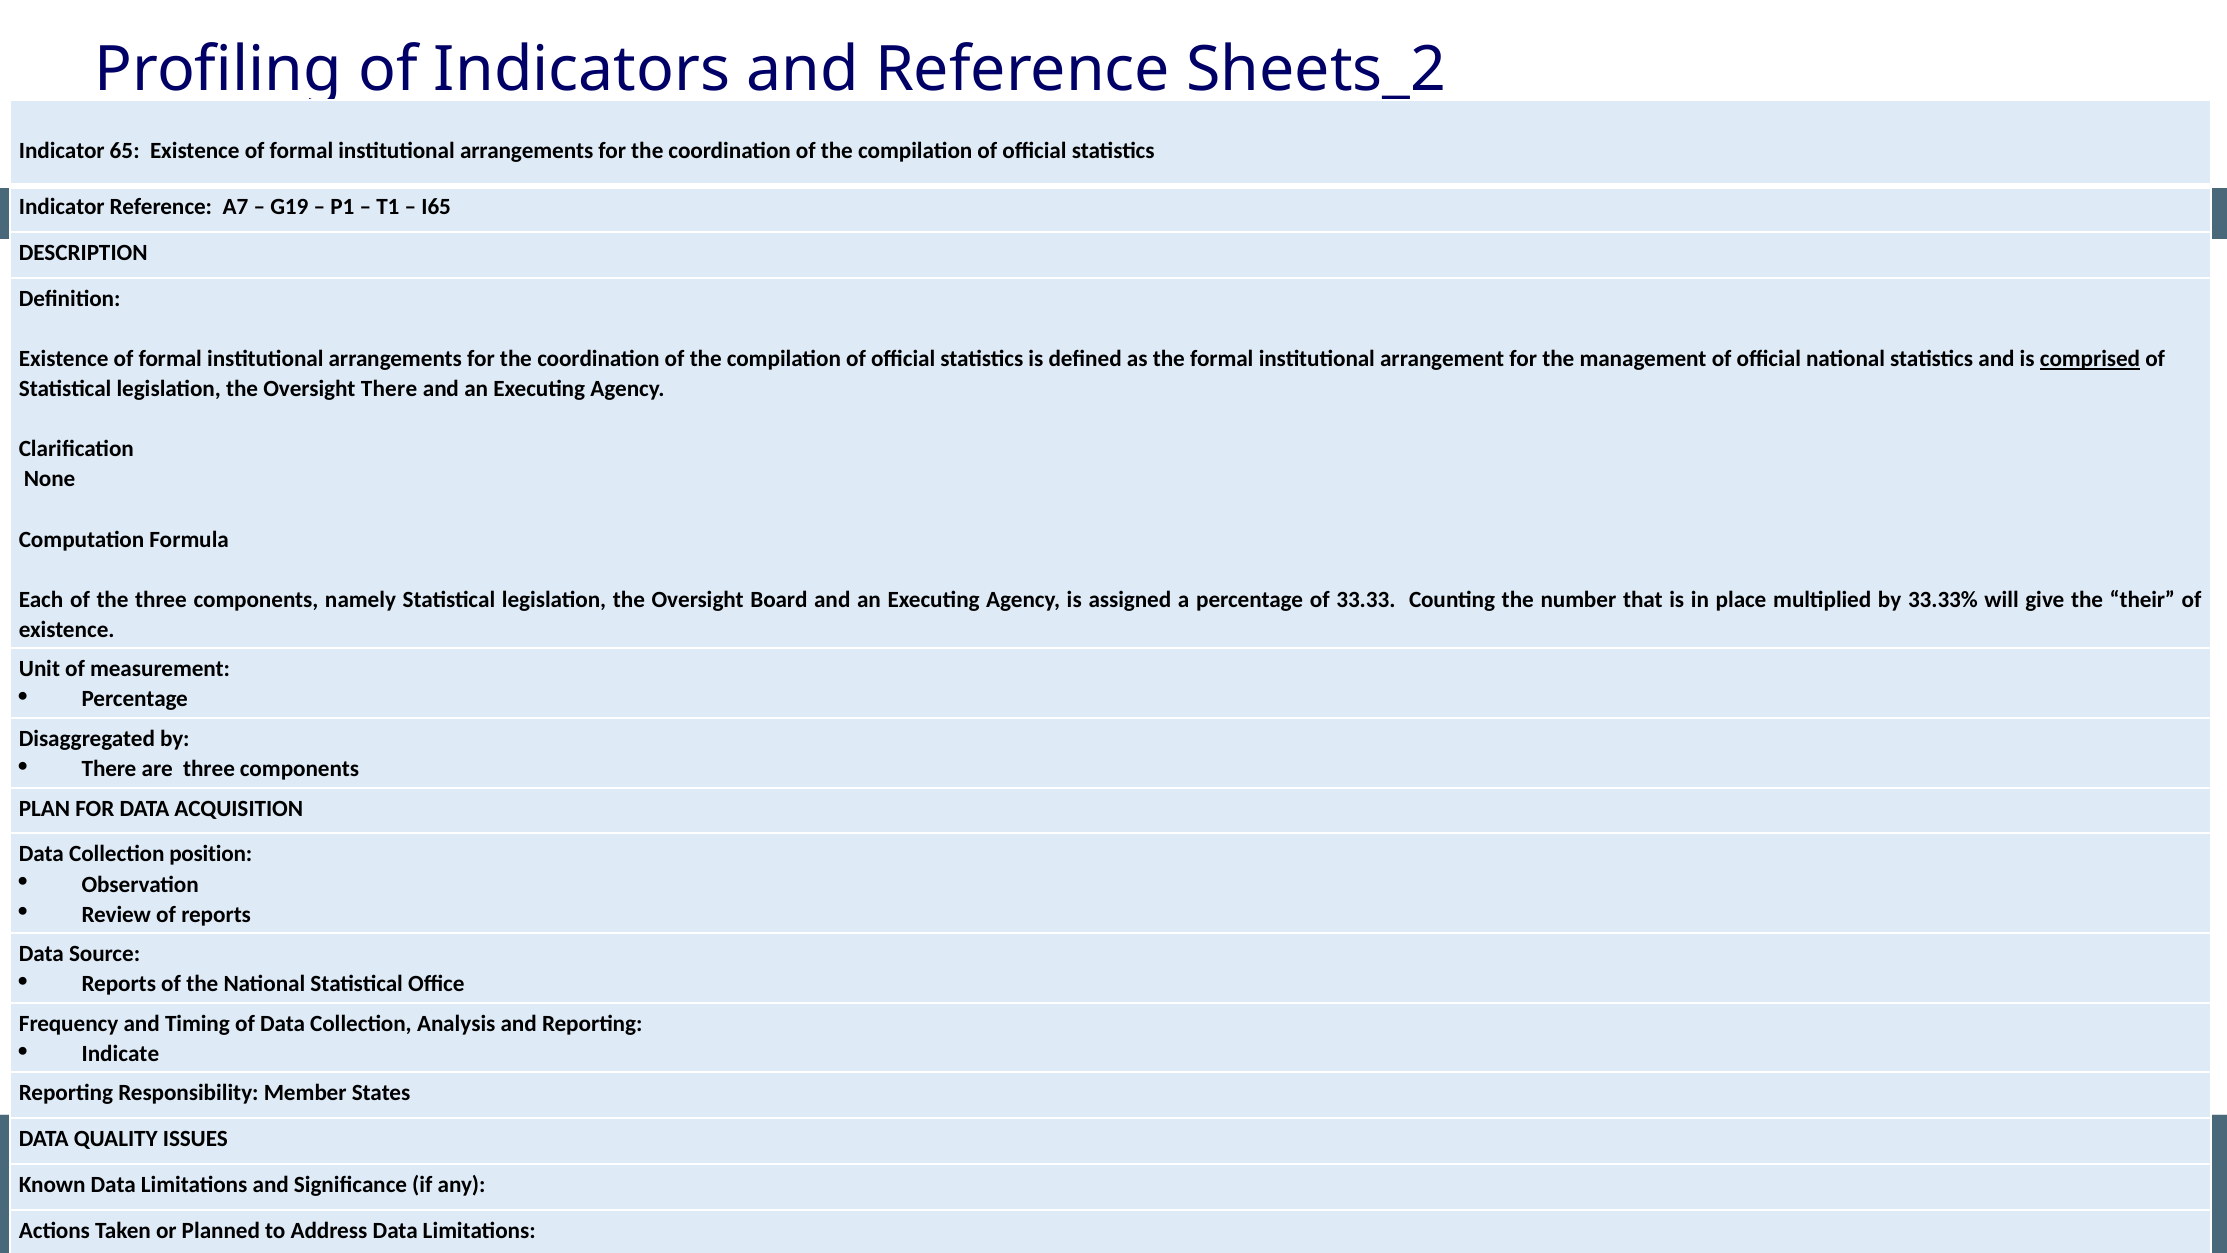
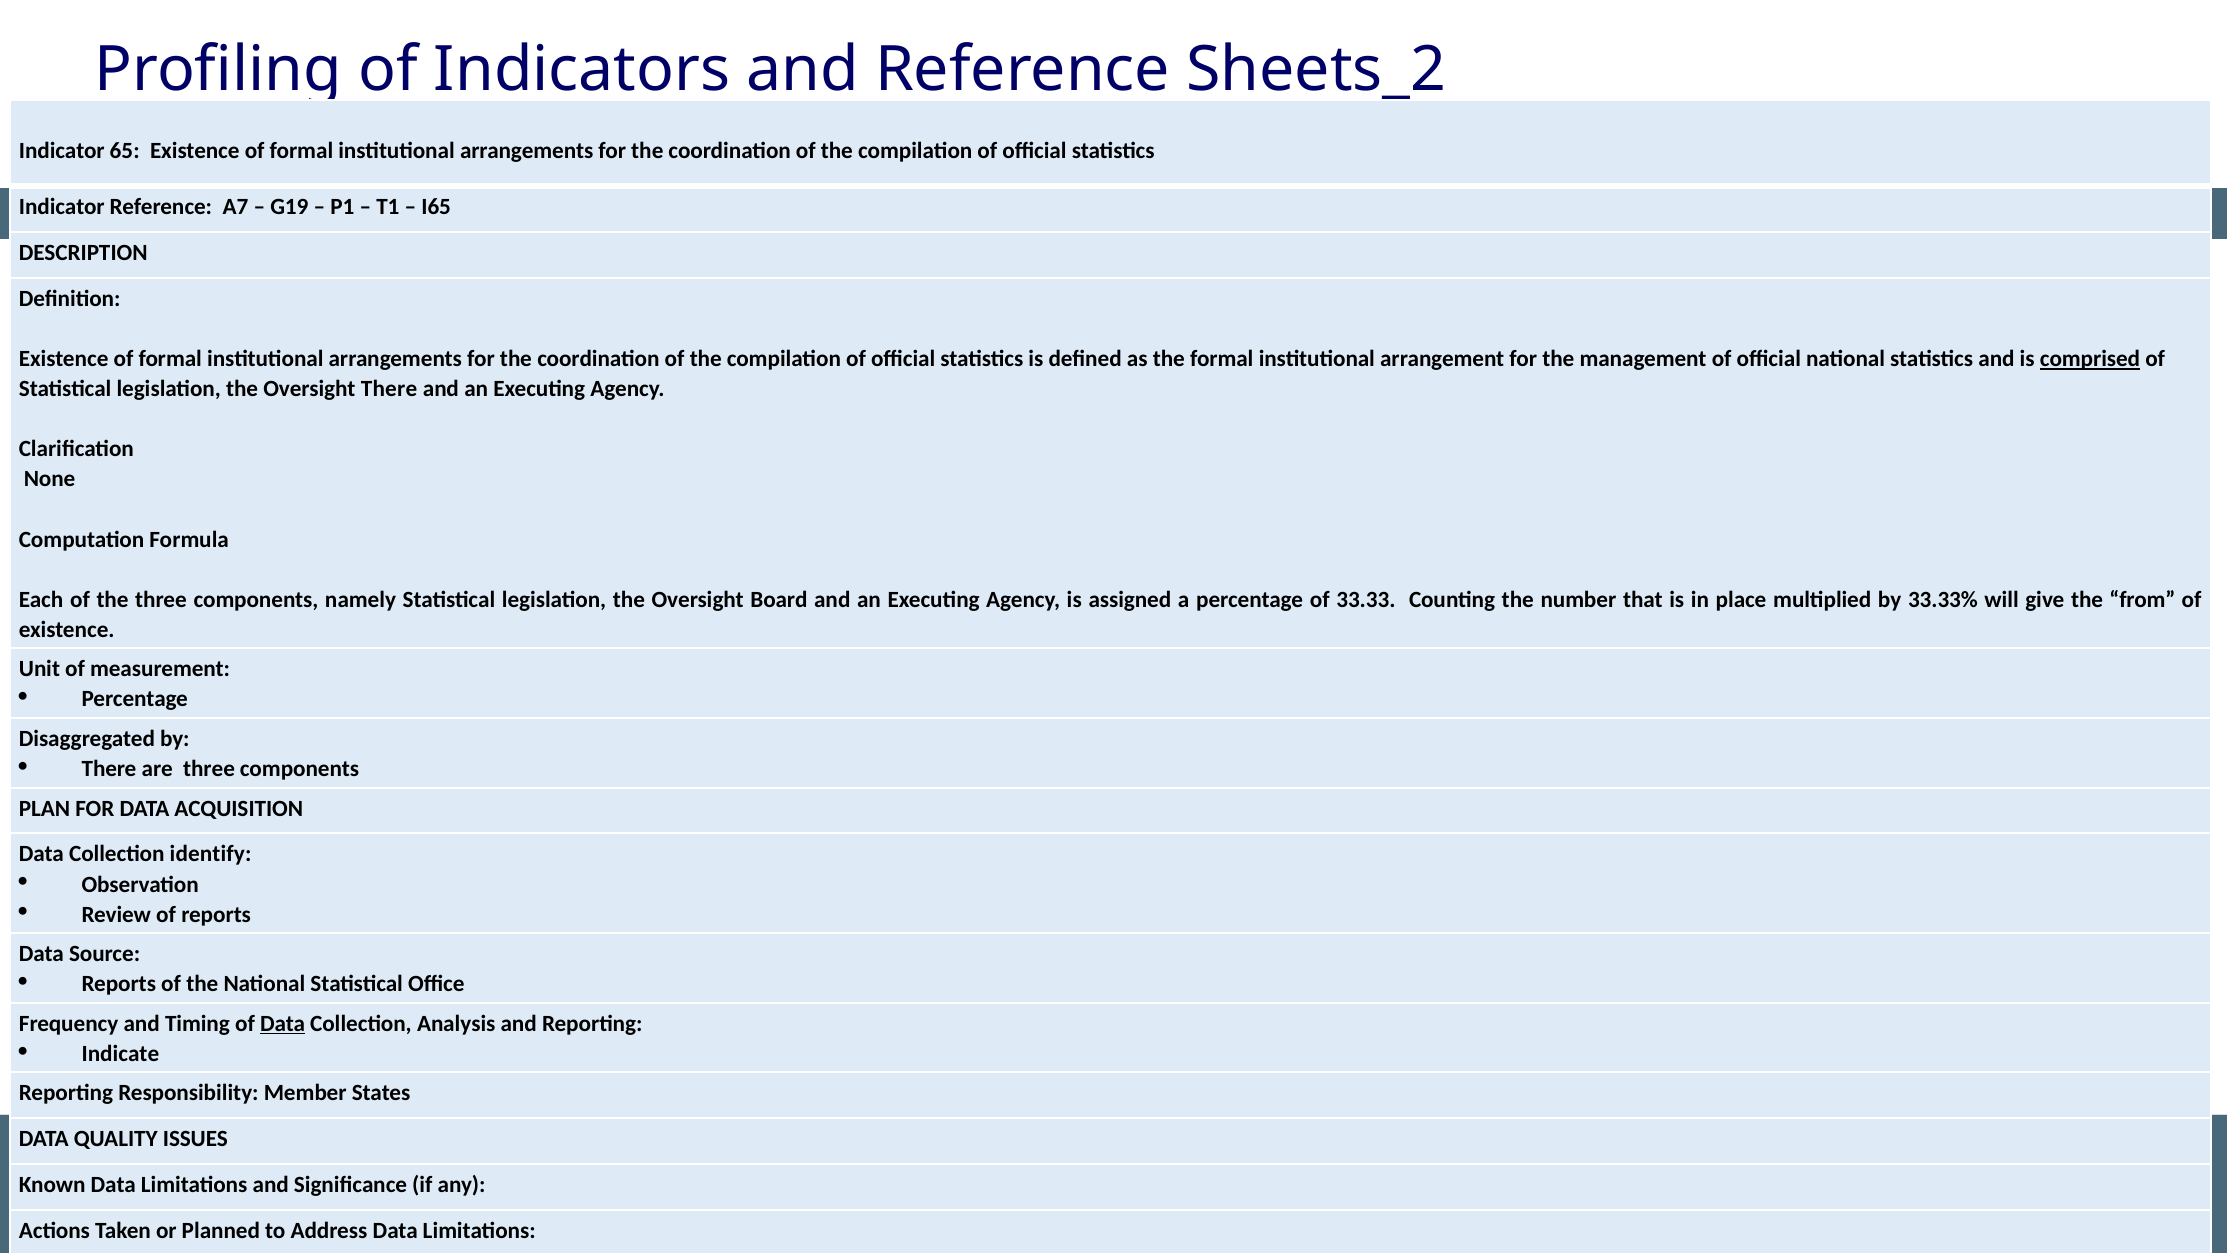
their: their -> from
position: position -> identify
Data at (283, 1023) underline: none -> present
